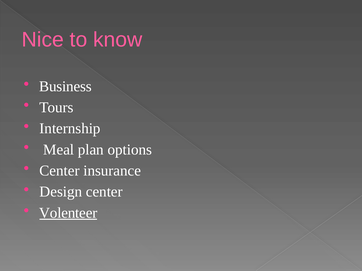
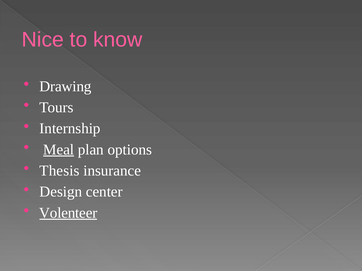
Business: Business -> Drawing
Meal underline: none -> present
Center at (60, 171): Center -> Thesis
